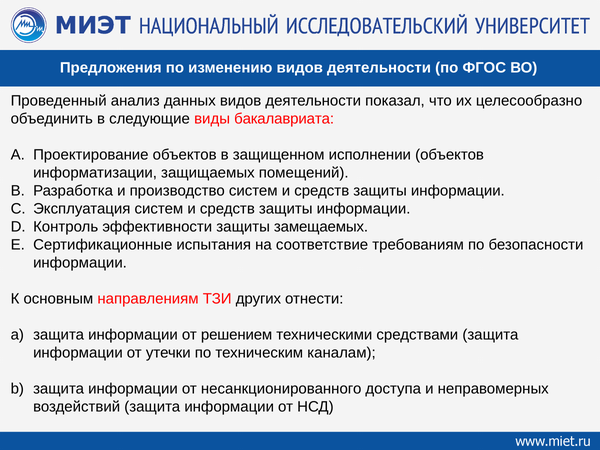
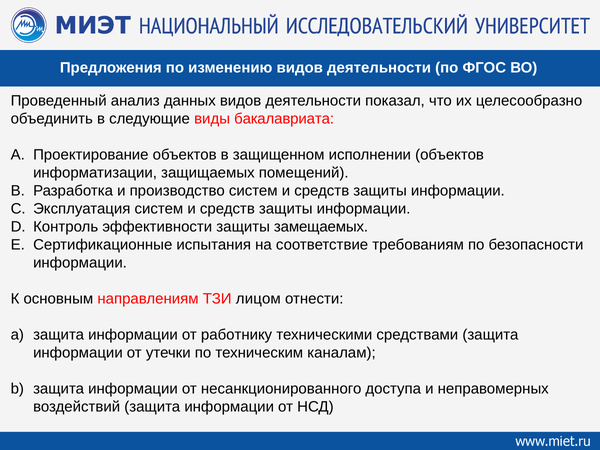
других: других -> лицом
решением: решением -> работнику
